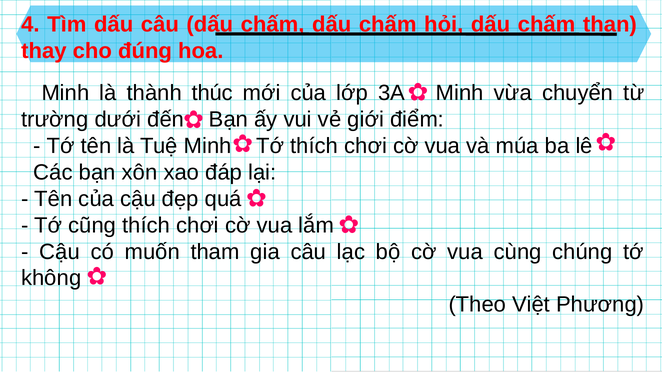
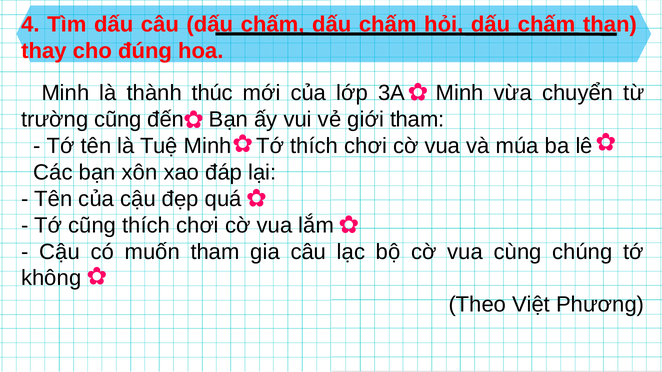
trường dưới: dưới -> cũng
giới điểm: điểm -> tham
